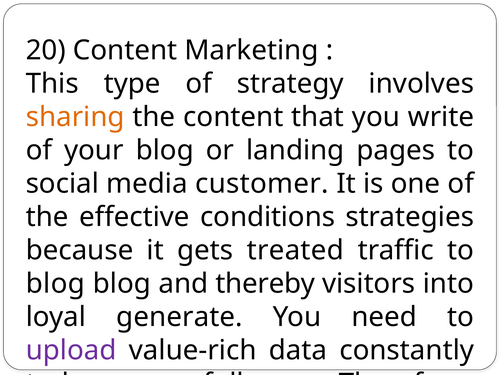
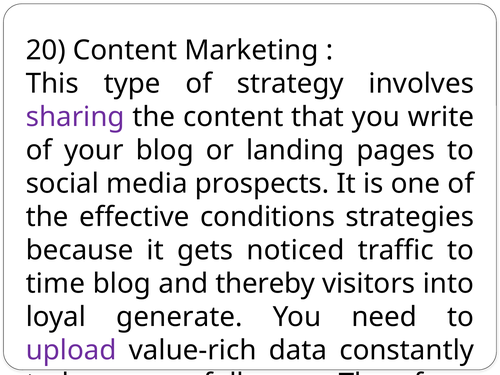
sharing colour: orange -> purple
customer: customer -> prospects
treated: treated -> noticed
blog at (55, 284): blog -> time
